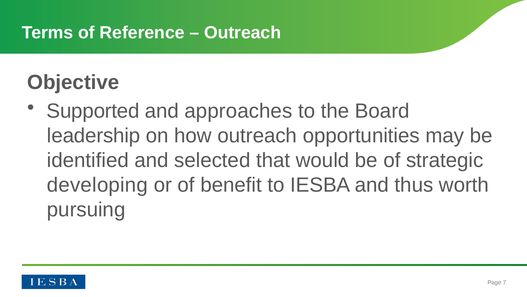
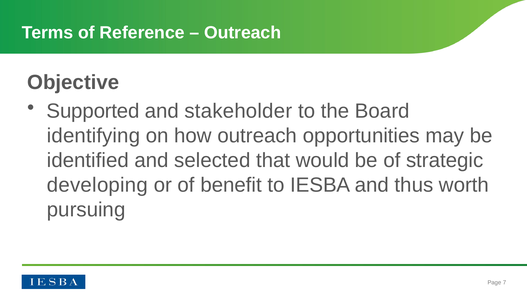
approaches: approaches -> stakeholder
leadership: leadership -> identifying
